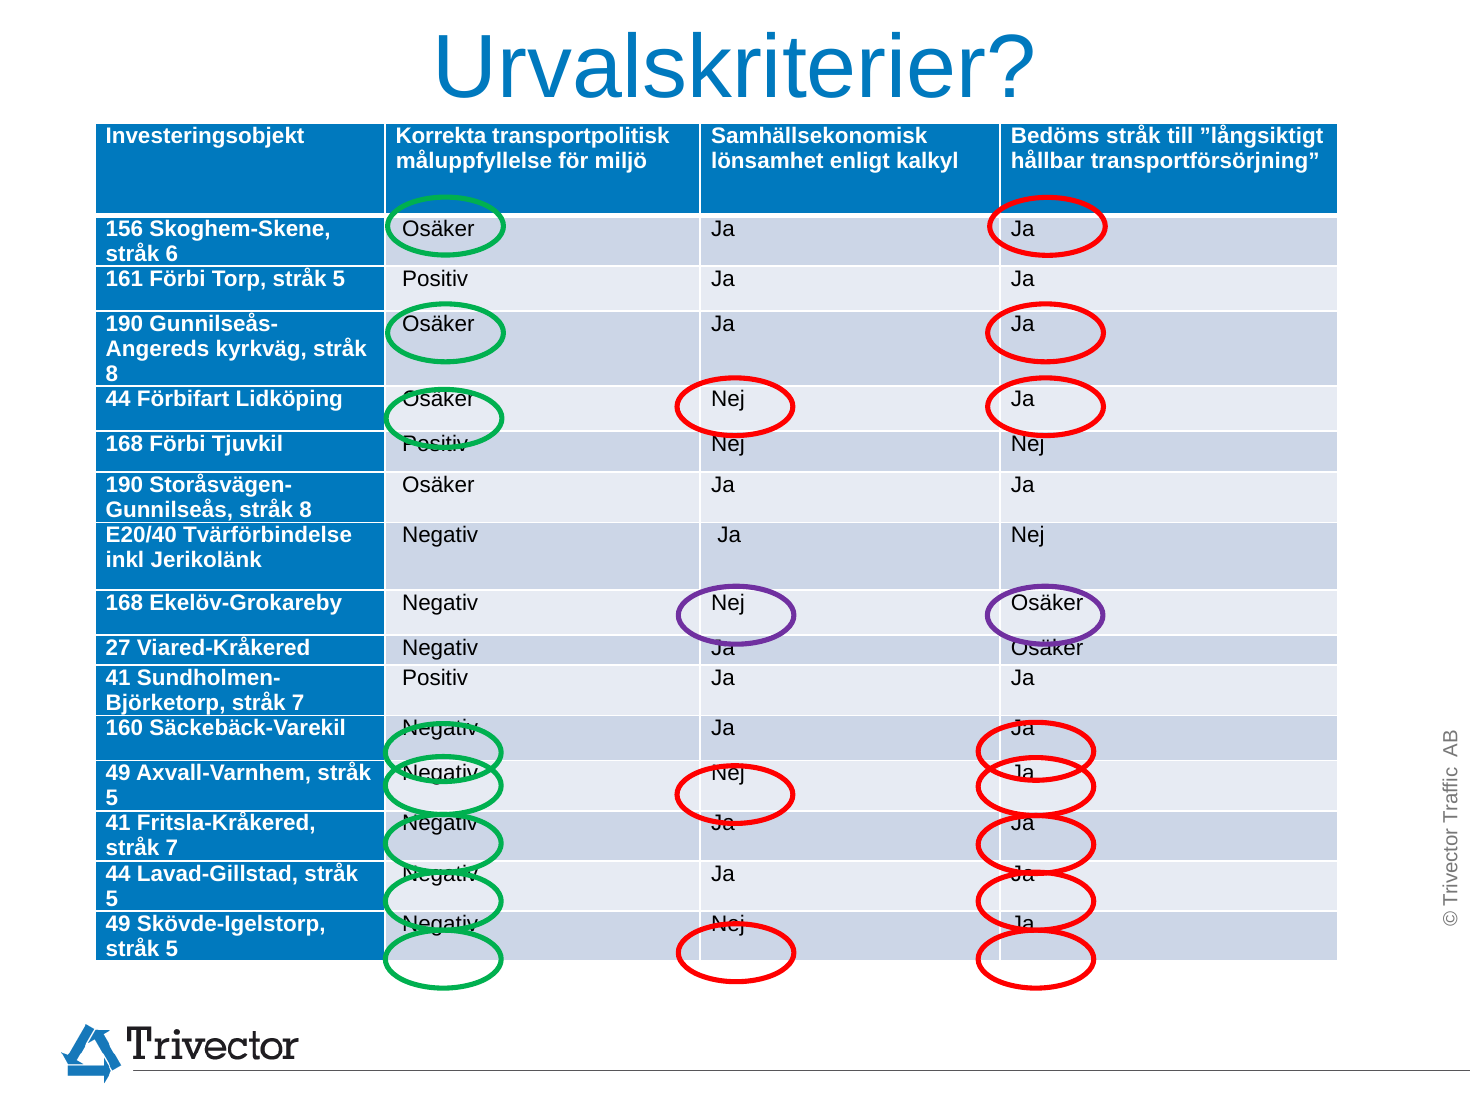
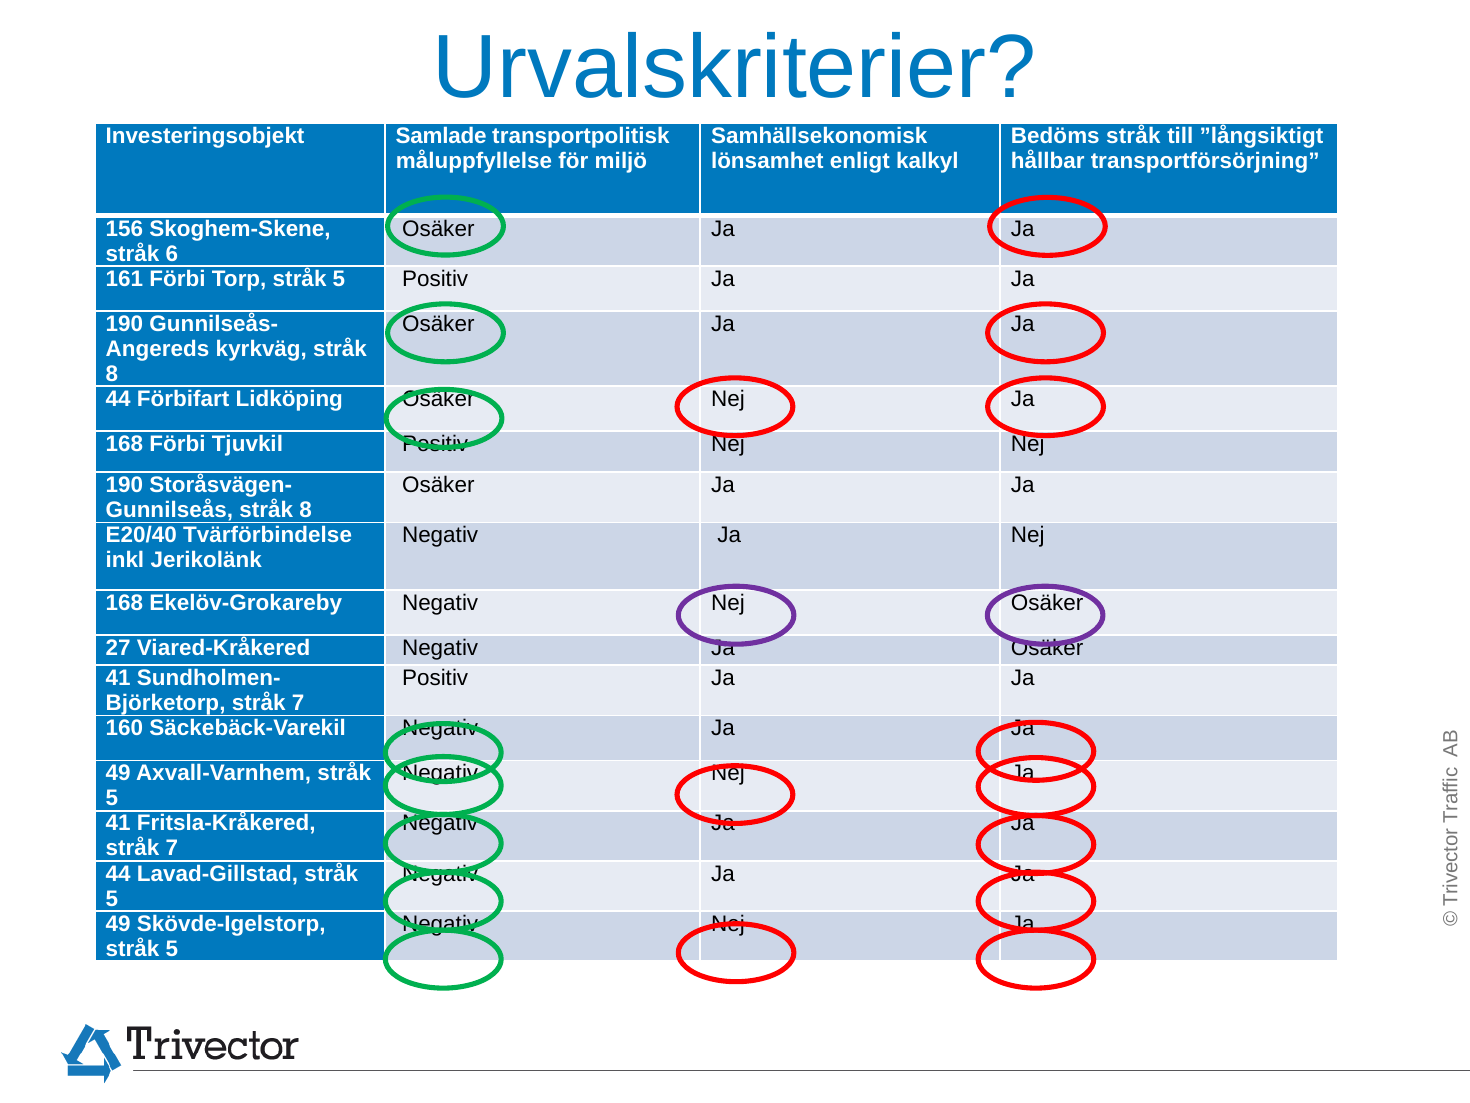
Korrekta: Korrekta -> Samlade
